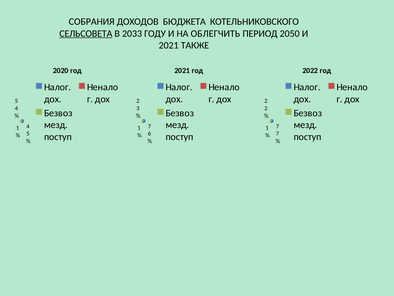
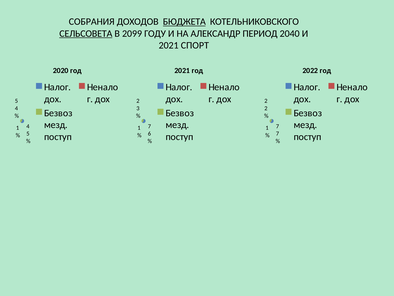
БЮДЖЕТА underline: none -> present
2033: 2033 -> 2099
ОБЛЕГЧИТЬ: ОБЛЕГЧИТЬ -> АЛЕКСАНДР
2050: 2050 -> 2040
ТАКЖЕ: ТАКЖЕ -> СПОРТ
